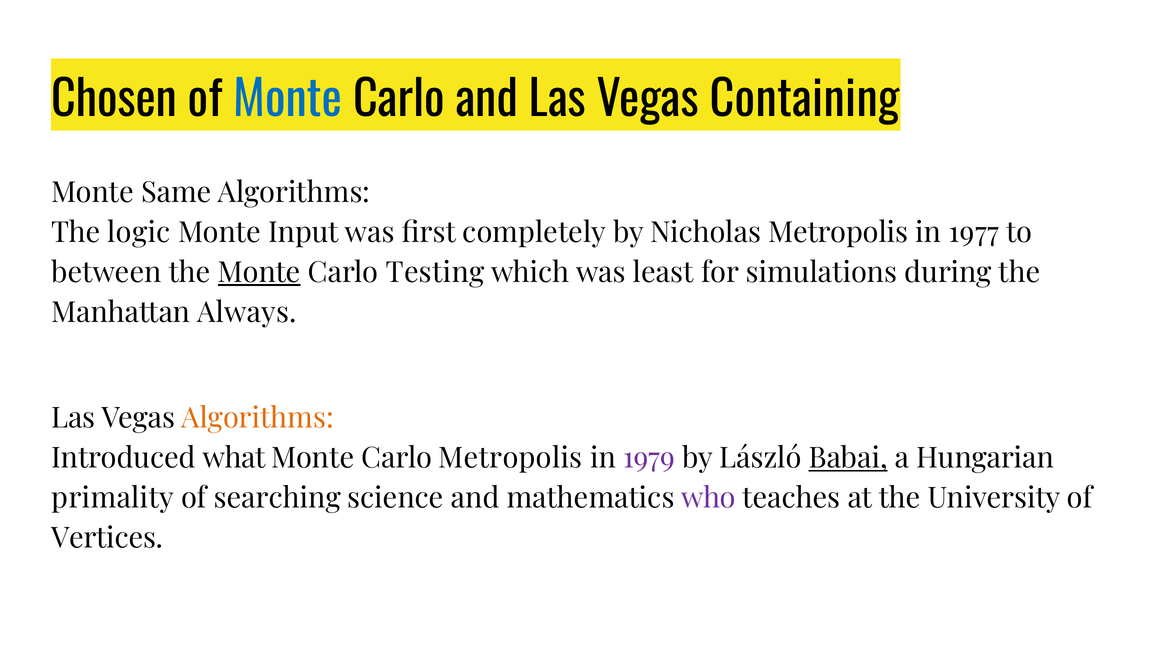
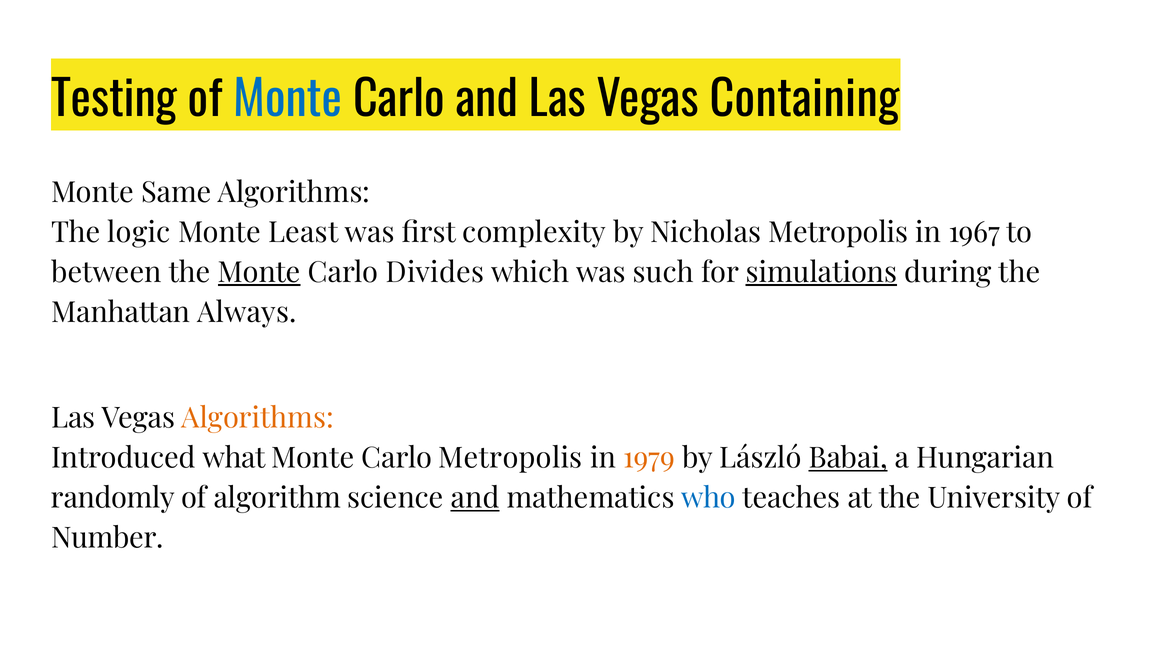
Chosen: Chosen -> Testing
Input: Input -> Least
completely: completely -> complexity
1977: 1977 -> 1967
Testing: Testing -> Divides
least: least -> such
simulations underline: none -> present
1979 colour: purple -> orange
primality: primality -> randomly
searching: searching -> algorithm
and at (475, 498) underline: none -> present
who colour: purple -> blue
Vertices: Vertices -> Number
